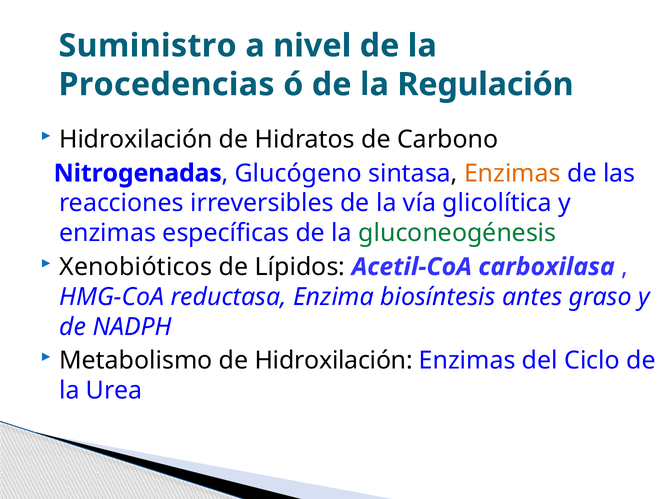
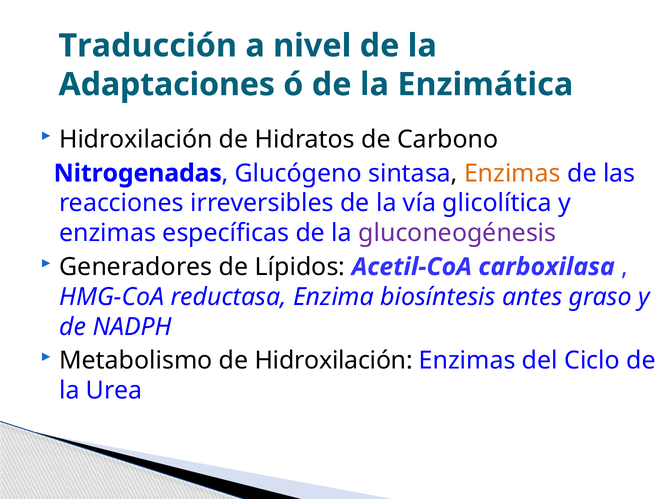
Suministro: Suministro -> Traducción
Procedencias: Procedencias -> Adaptaciones
Regulación: Regulación -> Enzimática
gluconeogénesis colour: green -> purple
Xenobióticos: Xenobióticos -> Generadores
